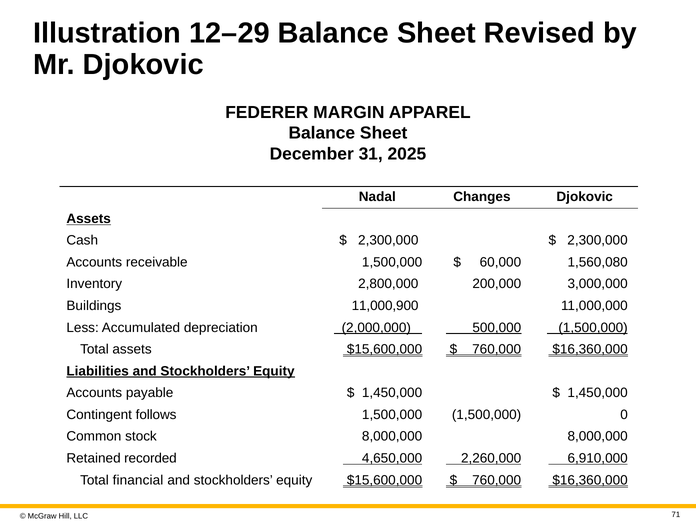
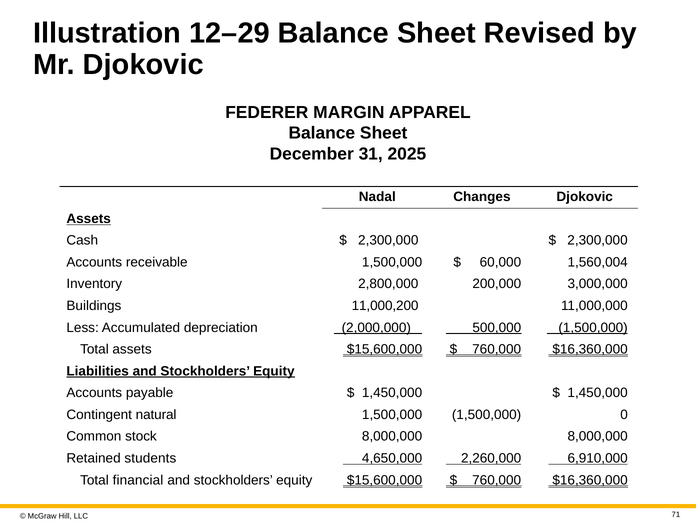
1,560,080: 1,560,080 -> 1,560,004
11,000,900: 11,000,900 -> 11,000,200
follows: follows -> natural
recorded: recorded -> students
